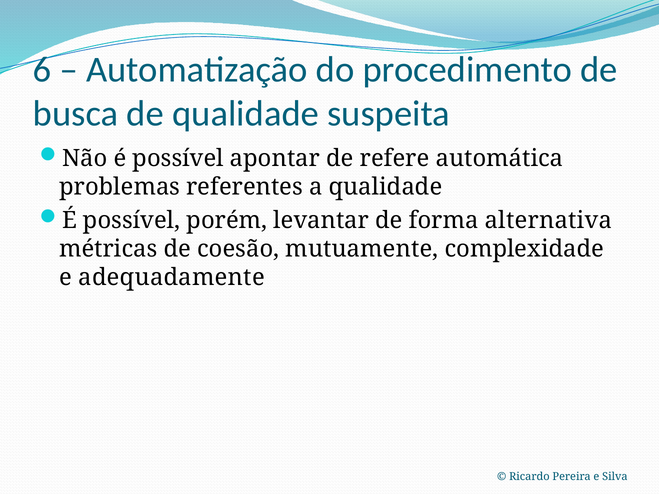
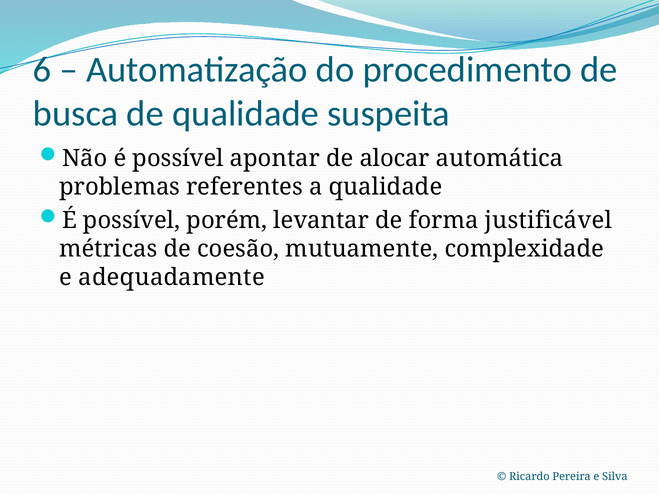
refere: refere -> alocar
alternativa: alternativa -> justificável
